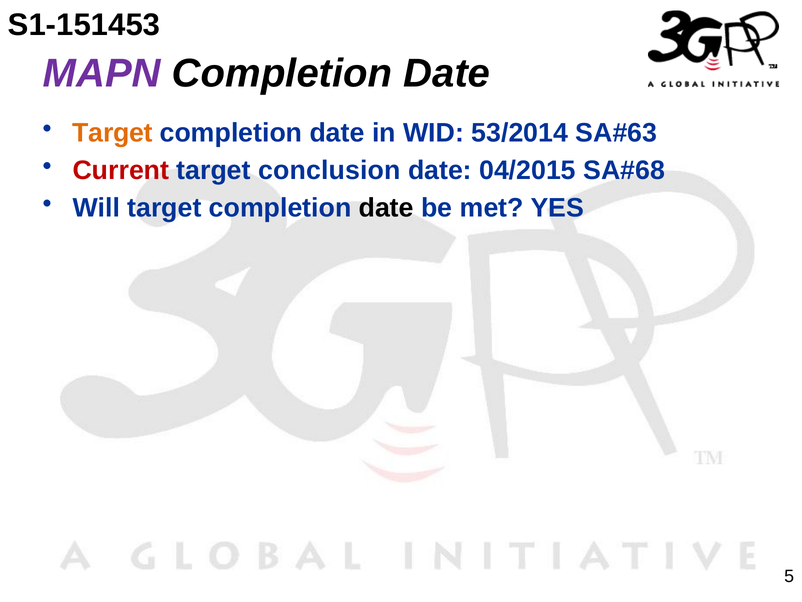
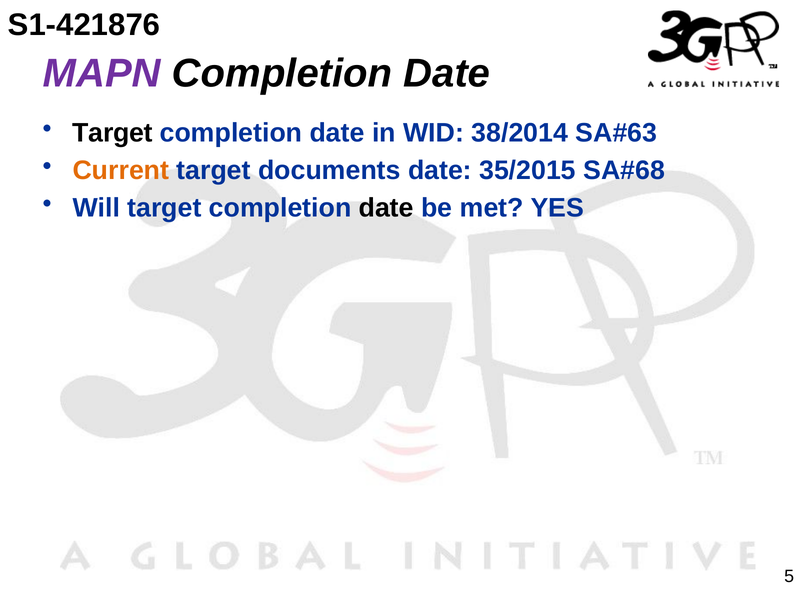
S1-151453: S1-151453 -> S1-421876
Target at (113, 133) colour: orange -> black
53/2014: 53/2014 -> 38/2014
Current colour: red -> orange
conclusion: conclusion -> documents
04/2015: 04/2015 -> 35/2015
